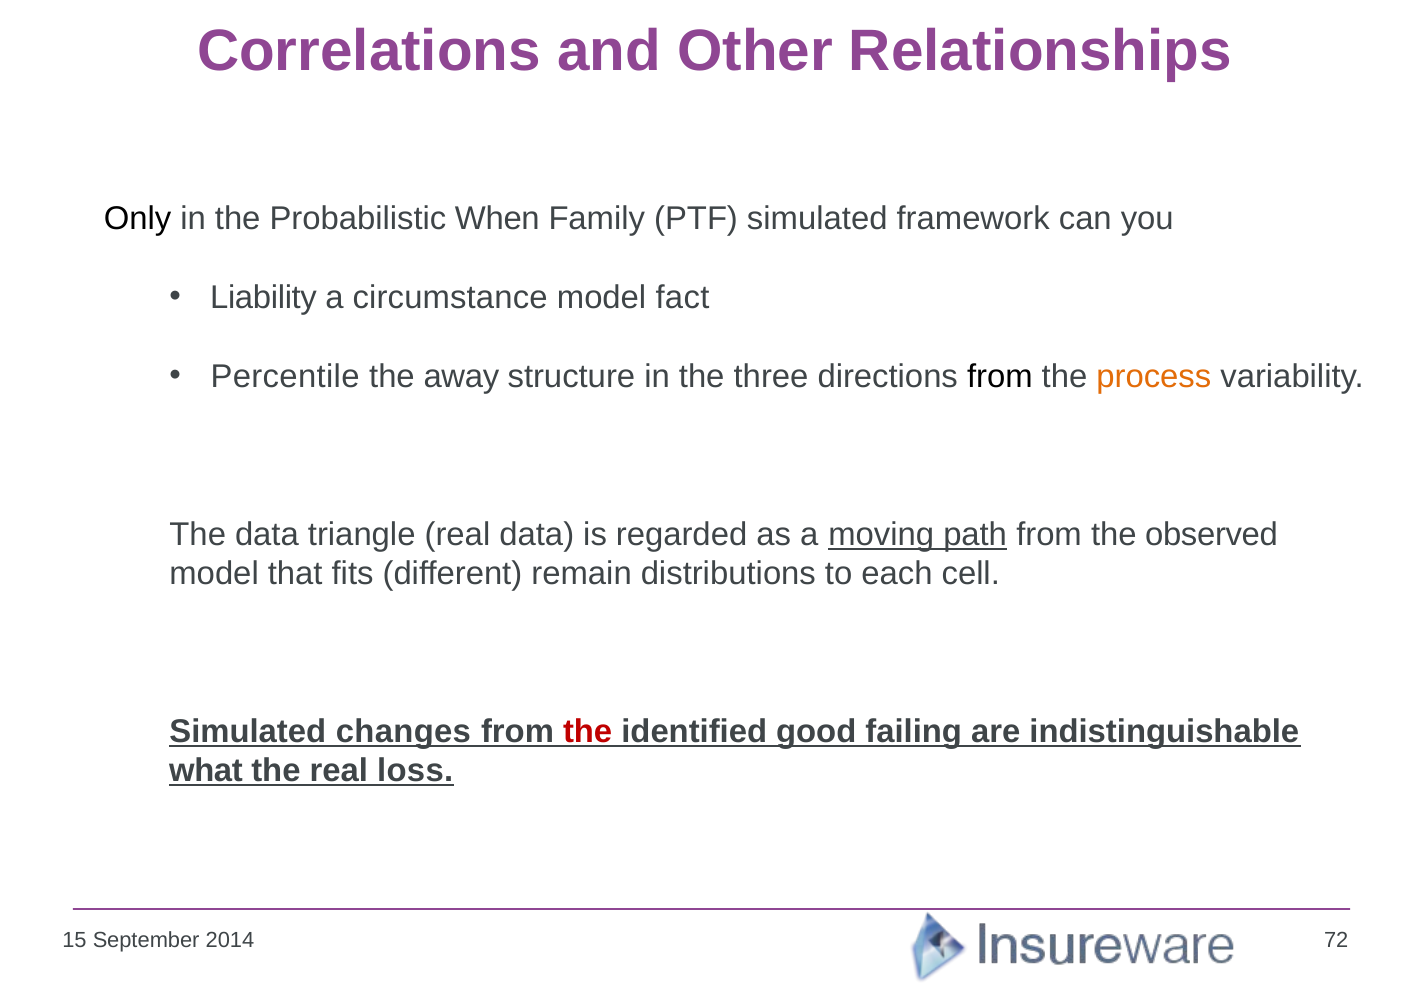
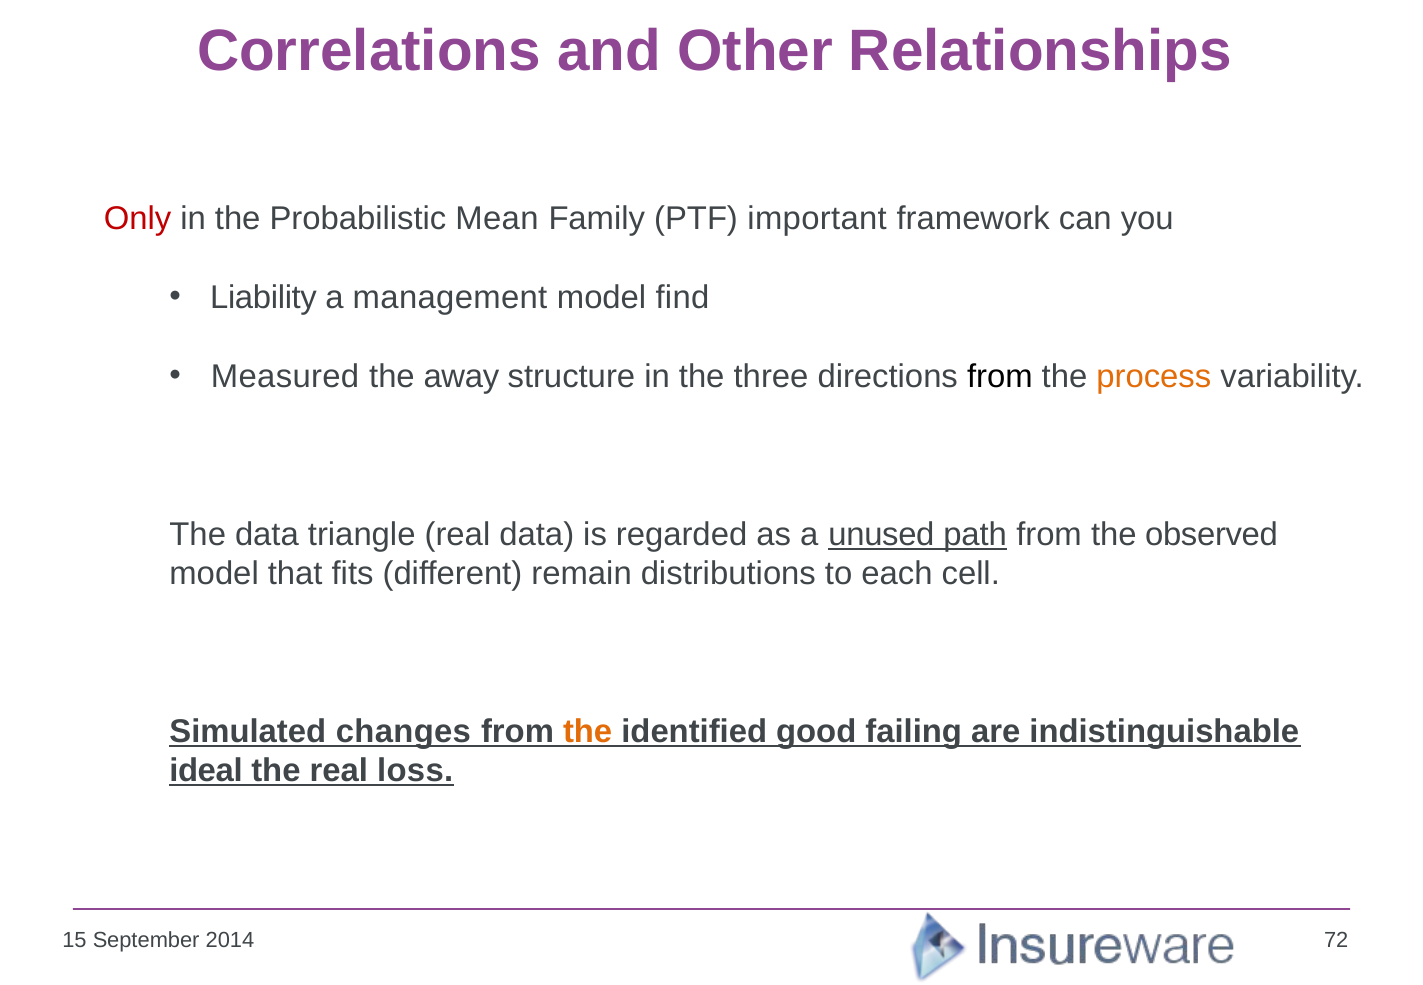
Only colour: black -> red
When: When -> Mean
PTF simulated: simulated -> important
circumstance: circumstance -> management
fact: fact -> find
Percentile: Percentile -> Measured
moving: moving -> unused
the at (588, 731) colour: red -> orange
what: what -> ideal
